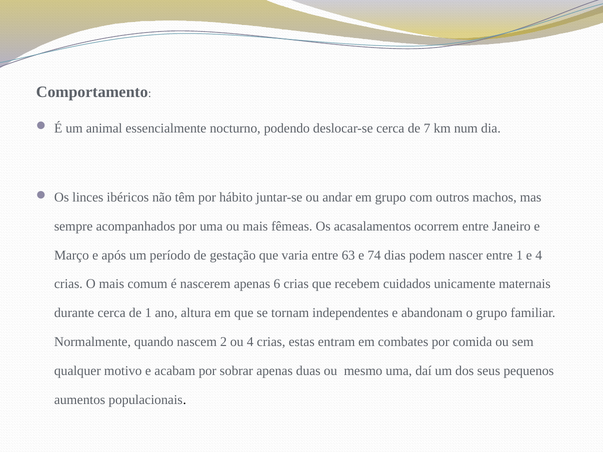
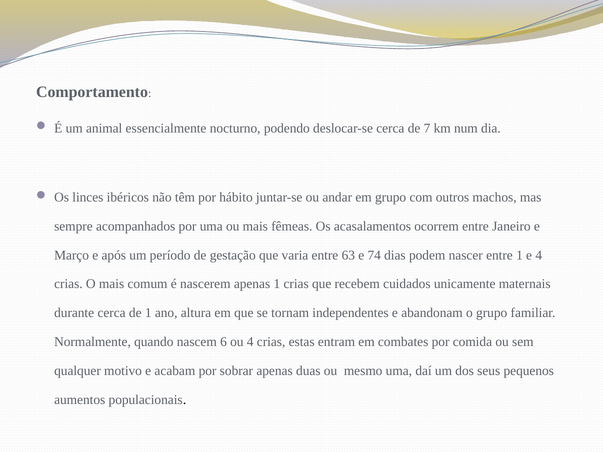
apenas 6: 6 -> 1
2: 2 -> 6
